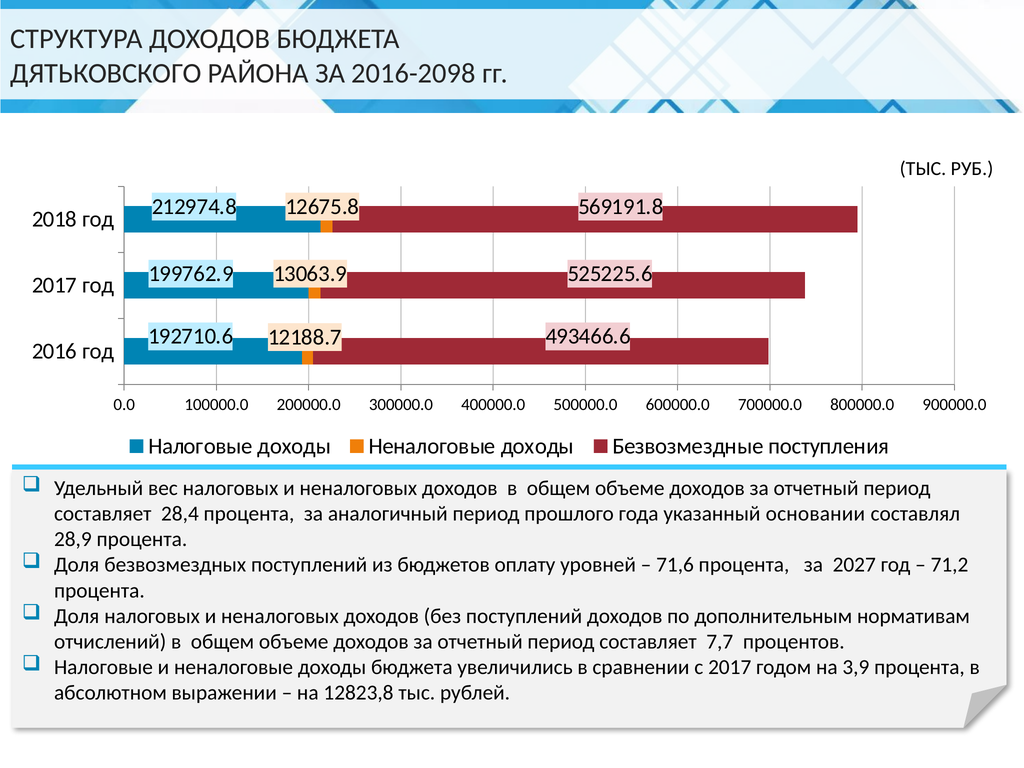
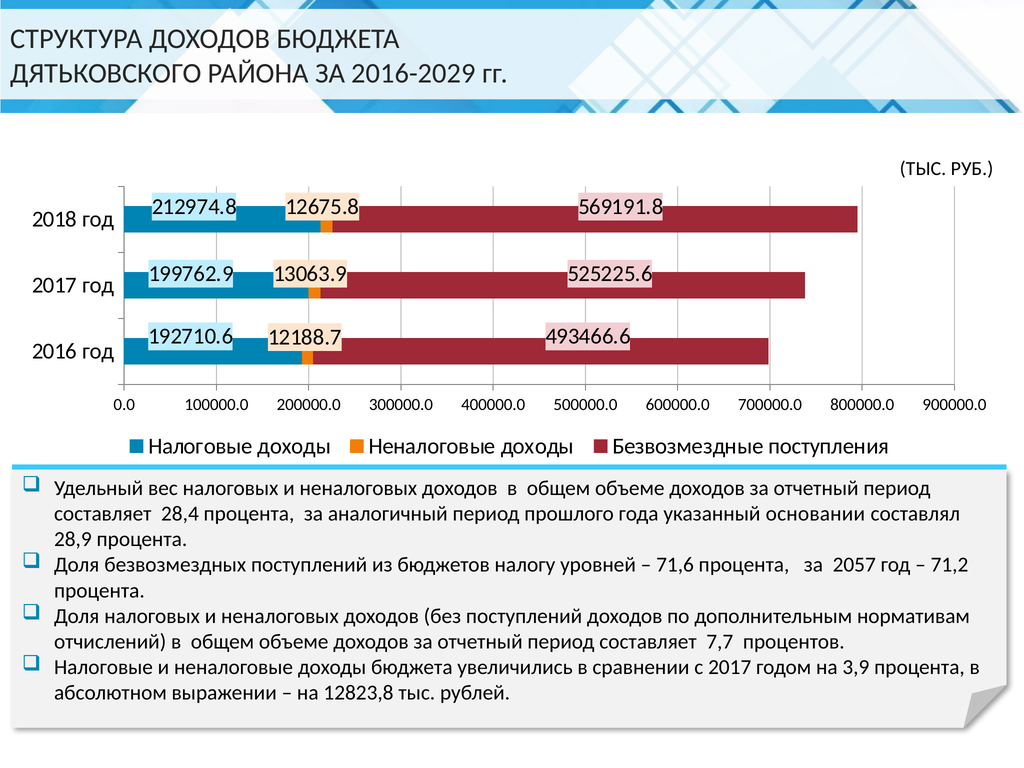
2016-2098: 2016-2098 -> 2016-2029
оплату: оплату -> налогу
2027: 2027 -> 2057
